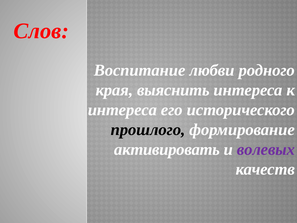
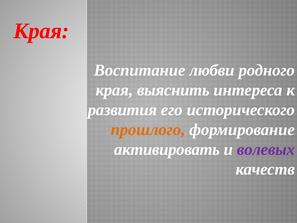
Слов at (41, 31): Слов -> Края
интереса at (122, 110): интереса -> развития
прошлого colour: black -> orange
